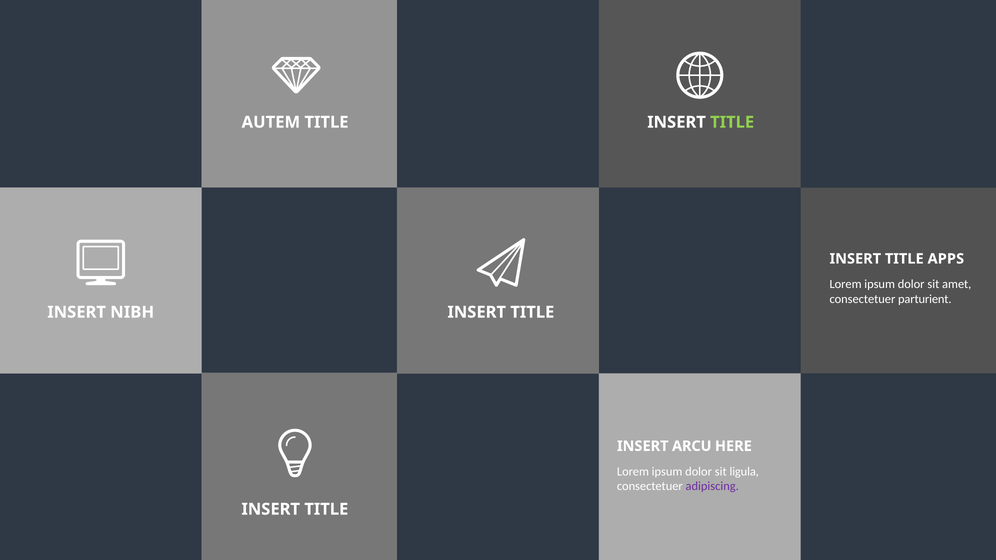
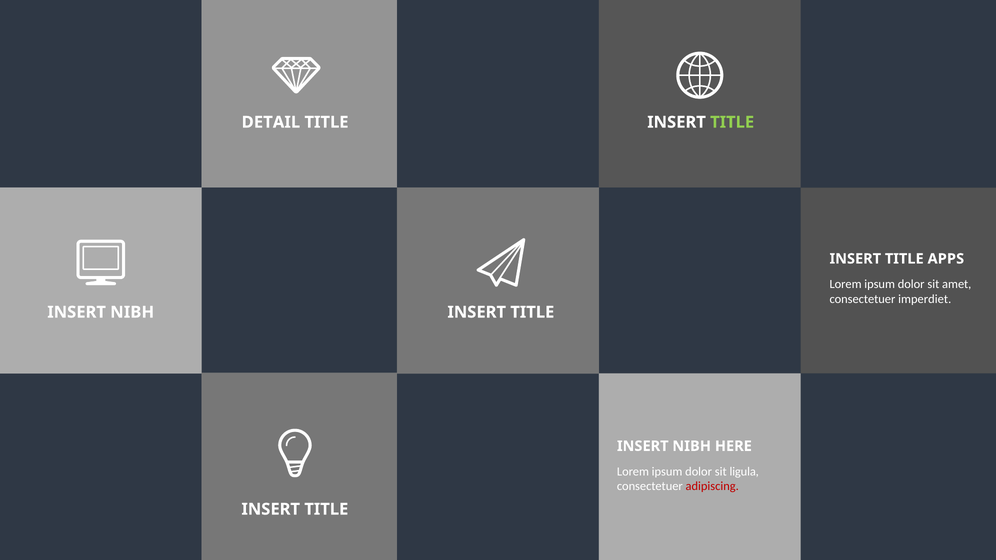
AUTEM: AUTEM -> DETAIL
parturient: parturient -> imperdiet
ARCU at (692, 446): ARCU -> NIBH
adipiscing colour: purple -> red
